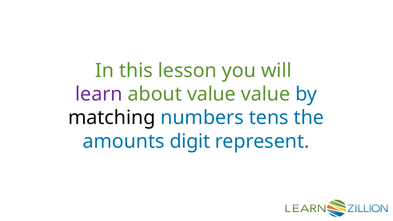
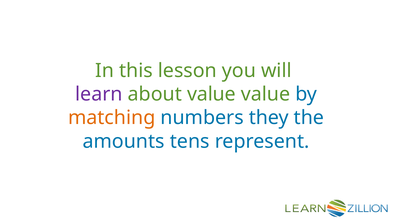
matching colour: black -> orange
tens: tens -> they
digit: digit -> tens
